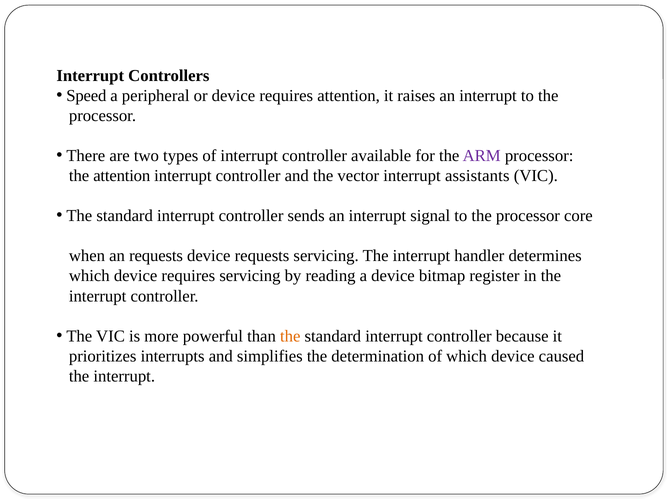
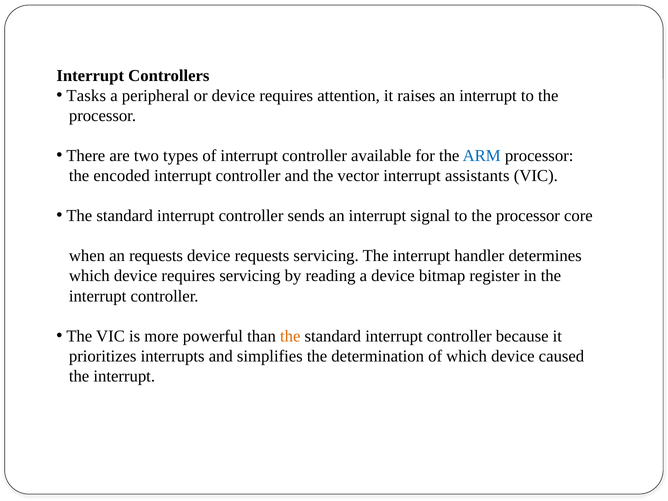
Speed: Speed -> Tasks
ARM colour: purple -> blue
the attention: attention -> encoded
